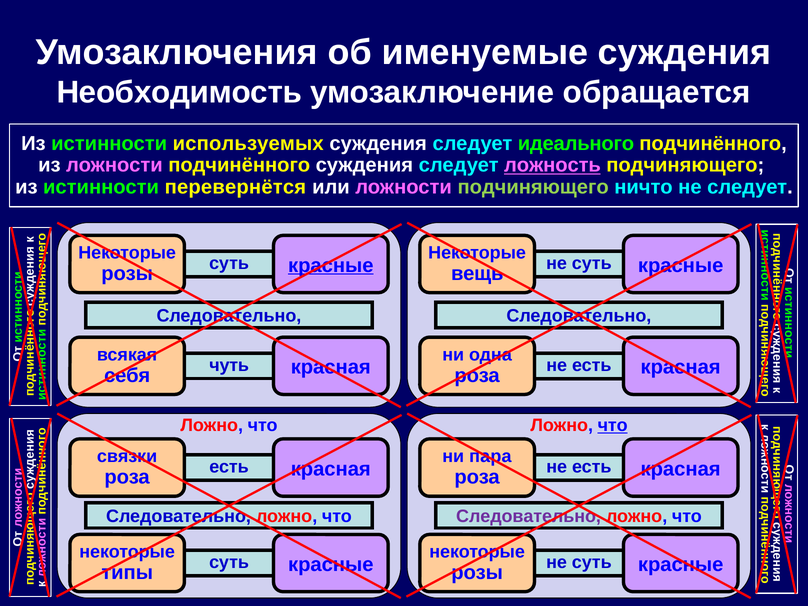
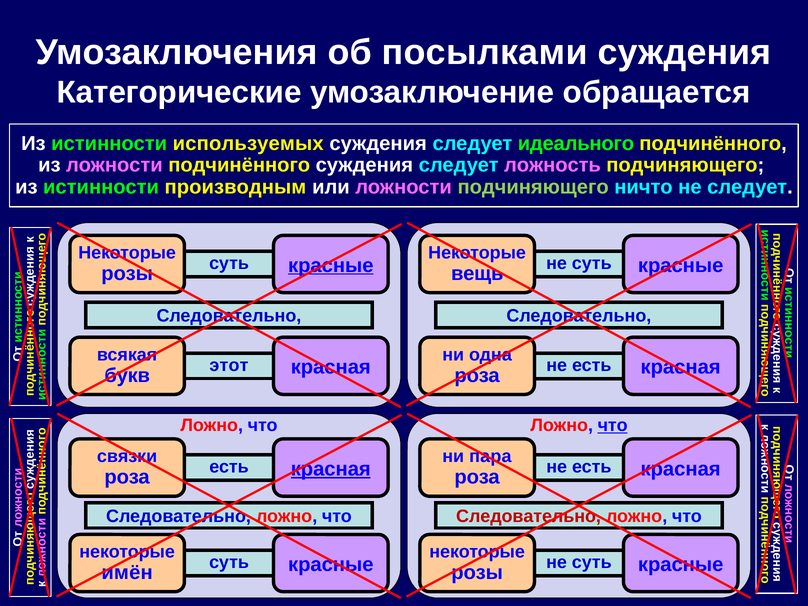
именуемые: именуемые -> посылками
Необходимость: Необходимость -> Категорические
ложность underline: present -> none
перевернётся: перевернётся -> производным
чуть: чуть -> этот
себя: себя -> букв
красная at (331, 469) underline: none -> present
Следовательно at (529, 516) colour: purple -> red
типы: типы -> имён
